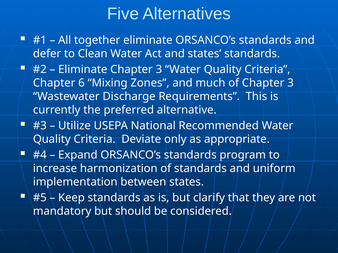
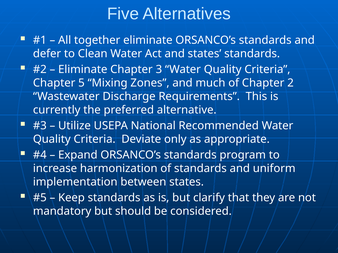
6: 6 -> 5
of Chapter 3: 3 -> 2
